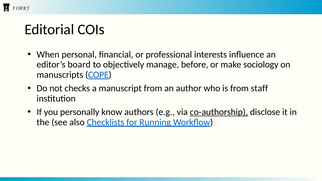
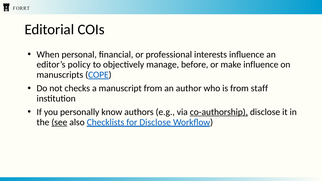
board: board -> policy
make sociology: sociology -> influence
see underline: none -> present
for Running: Running -> Disclose
